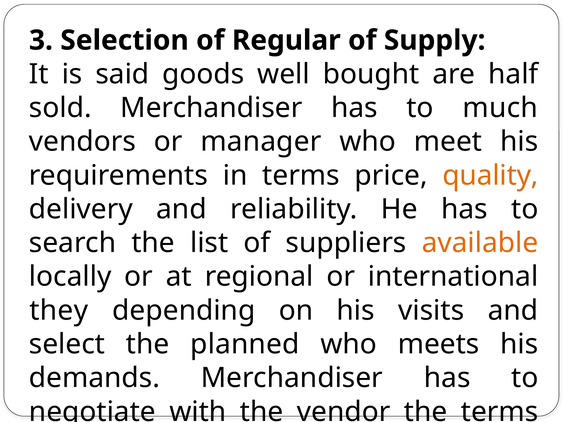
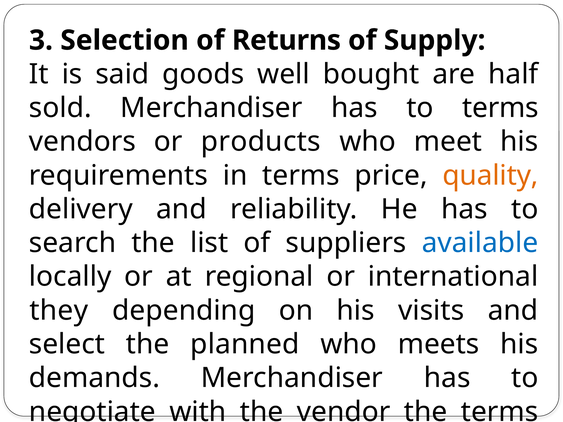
Regular: Regular -> Returns
to much: much -> terms
manager: manager -> products
available colour: orange -> blue
